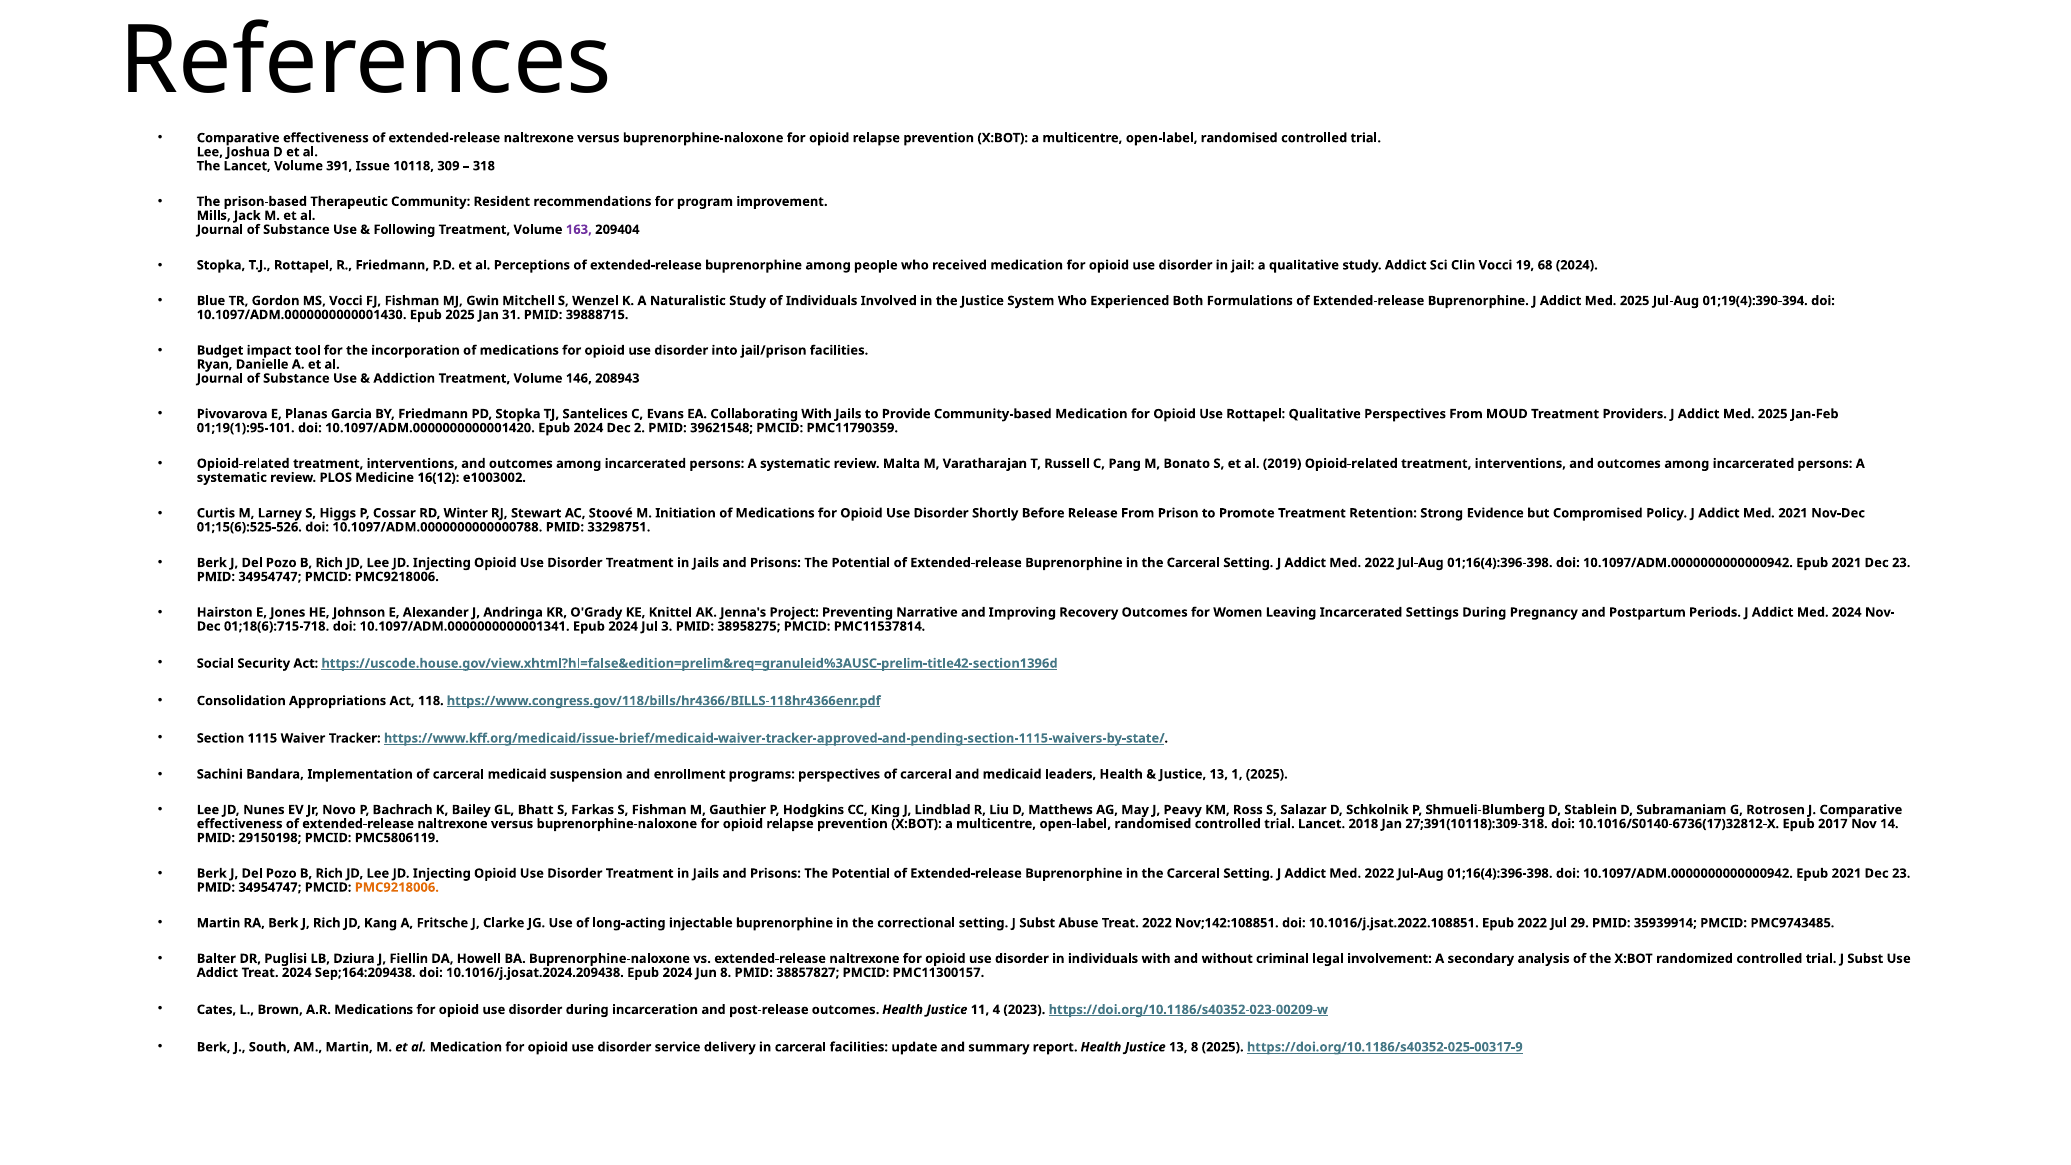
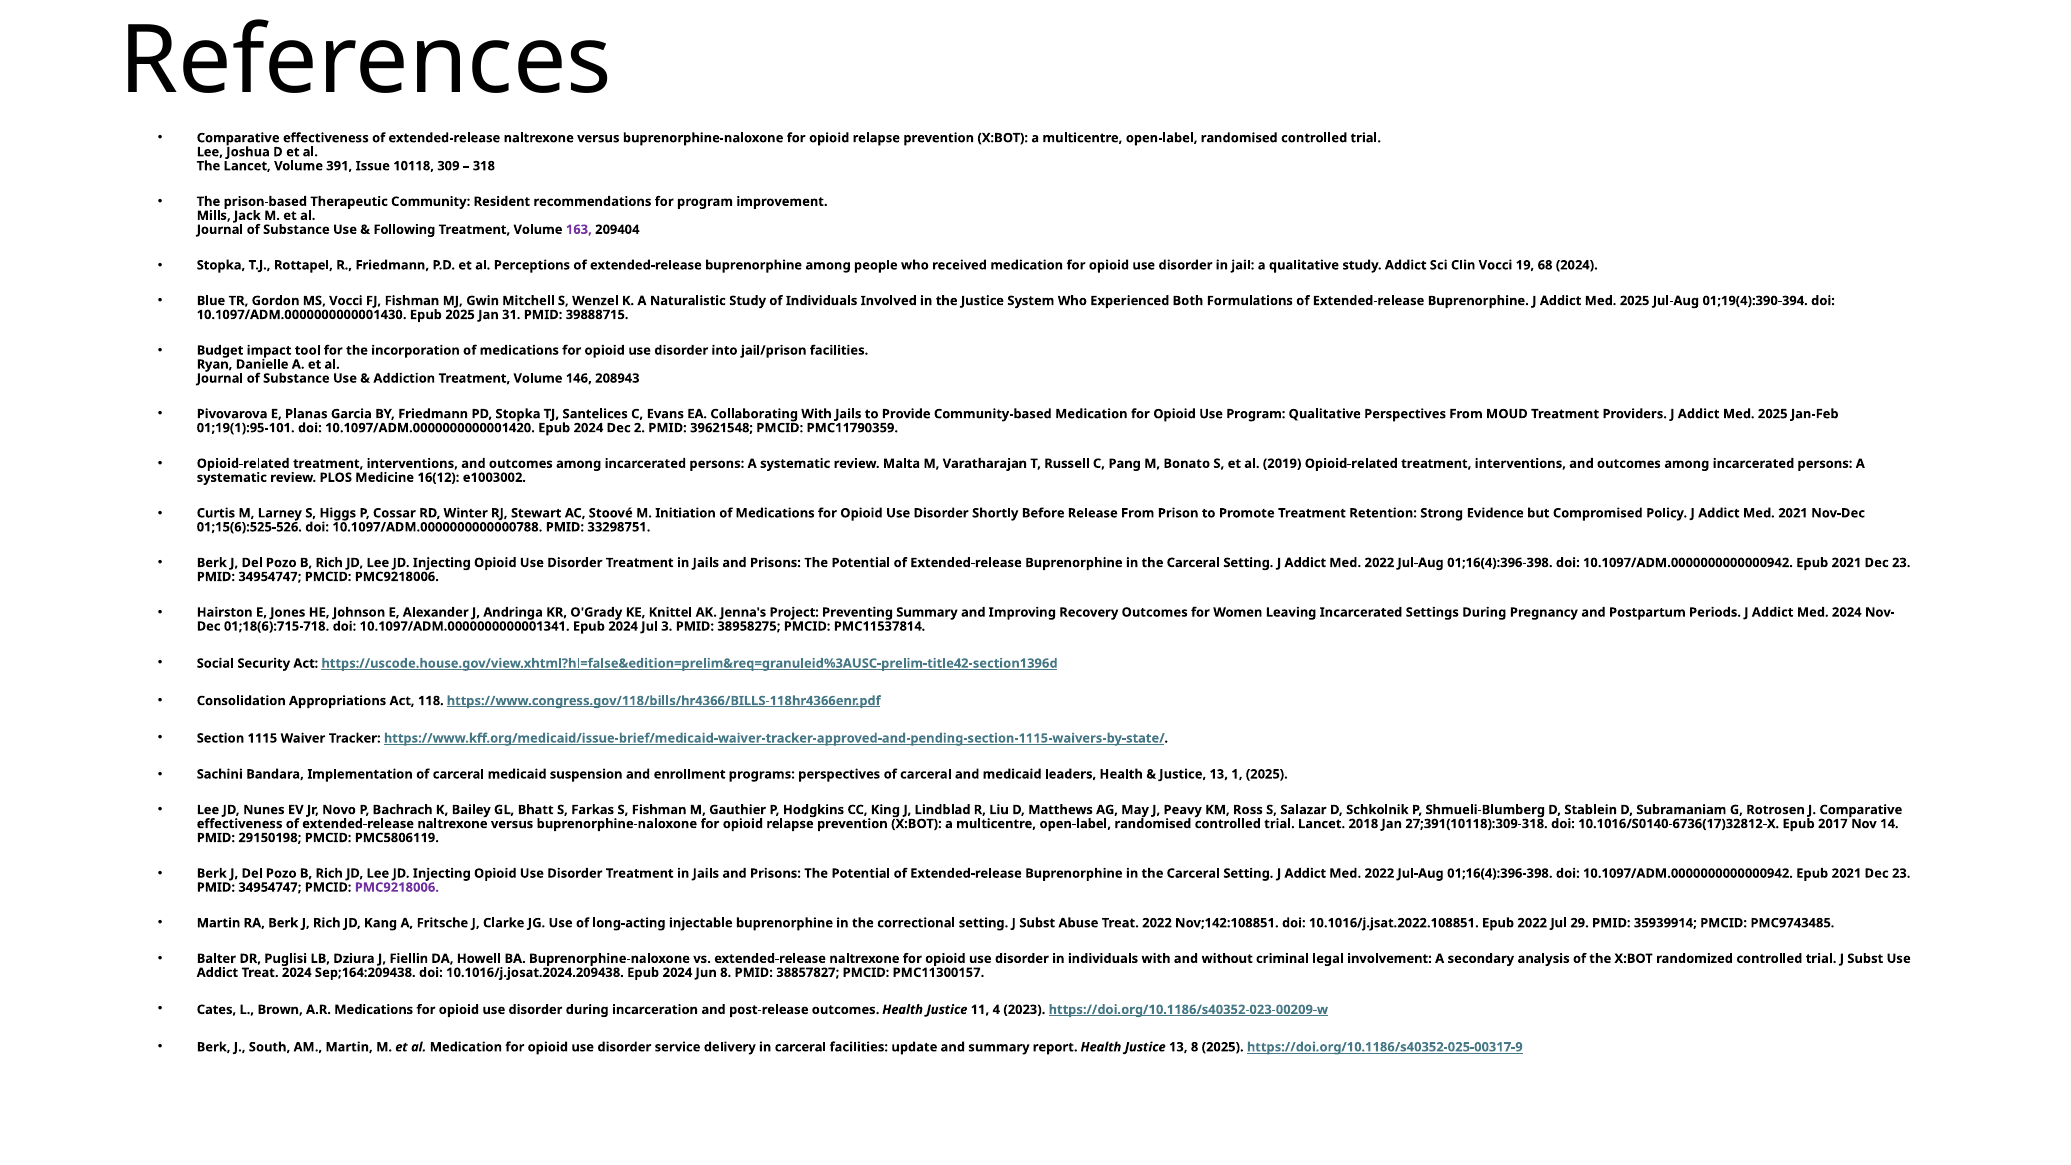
Use Rottapel: Rottapel -> Program
Preventing Narrative: Narrative -> Summary
PMC9218006 at (397, 887) colour: orange -> purple
